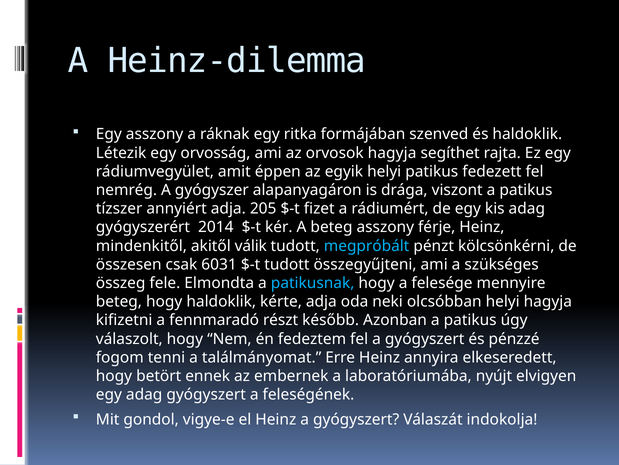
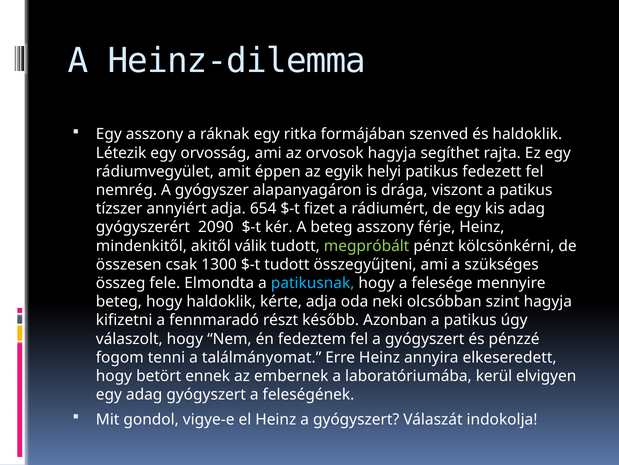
205: 205 -> 654
2014: 2014 -> 2090
megpróbált colour: light blue -> light green
6031: 6031 -> 1300
olcsóbban helyi: helyi -> szint
nyújt: nyújt -> kerül
